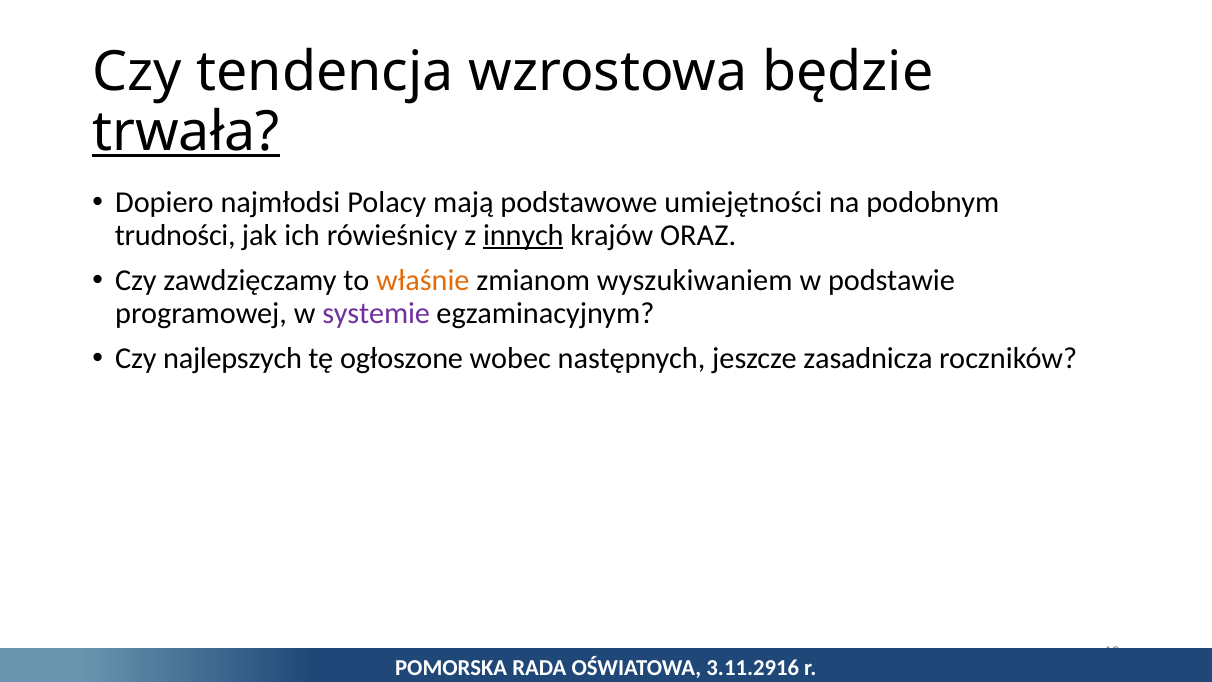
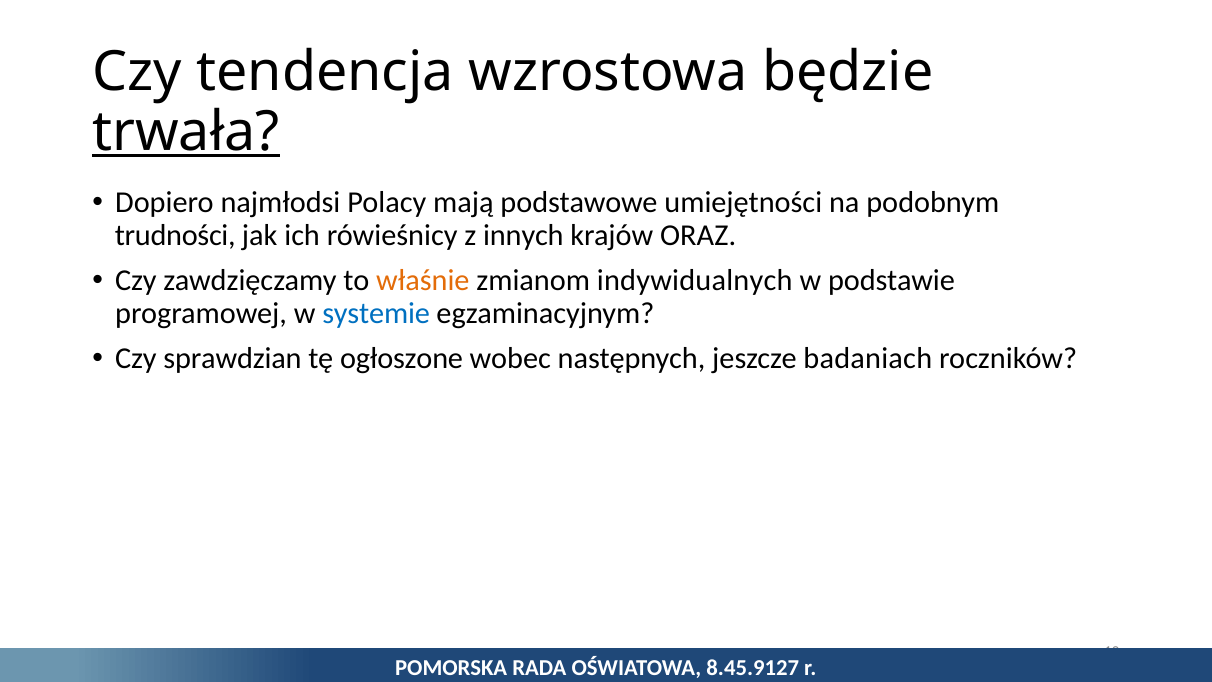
innych underline: present -> none
wyszukiwaniem: wyszukiwaniem -> indywidualnych
systemie colour: purple -> blue
najlepszych: najlepszych -> sprawdzian
zasadnicza: zasadnicza -> badaniach
3.11.2916: 3.11.2916 -> 8.45.9127
